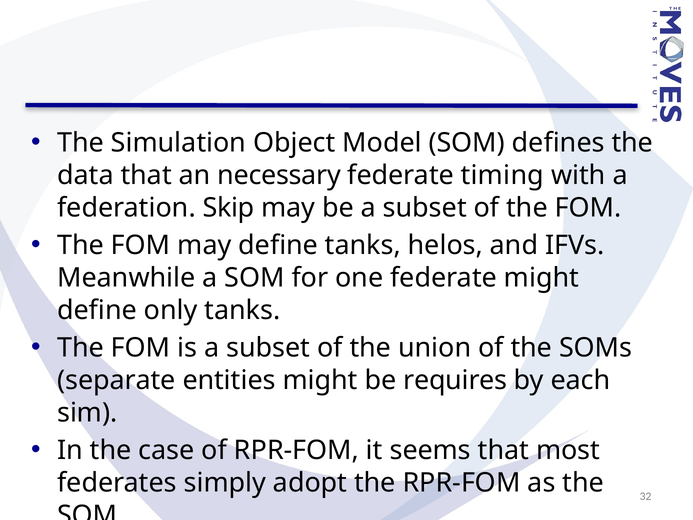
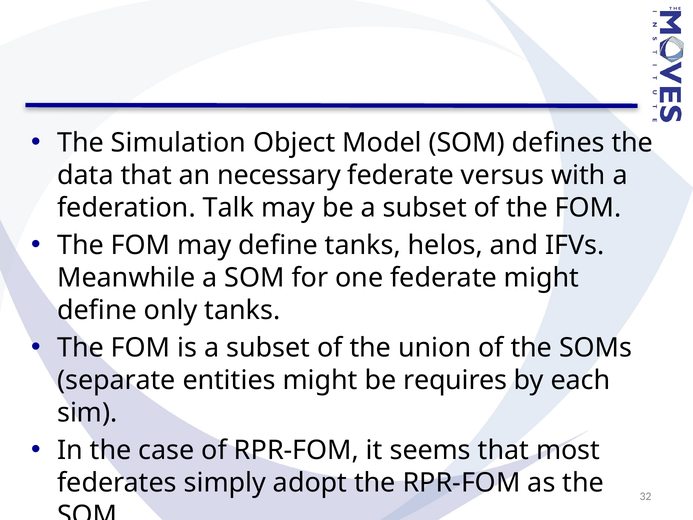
timing: timing -> versus
Skip: Skip -> Talk
